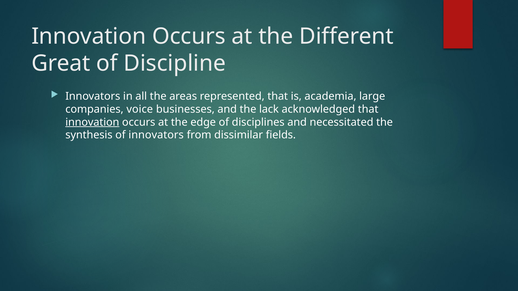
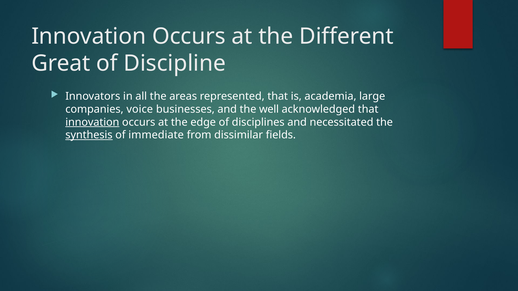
lack: lack -> well
synthesis underline: none -> present
of innovators: innovators -> immediate
